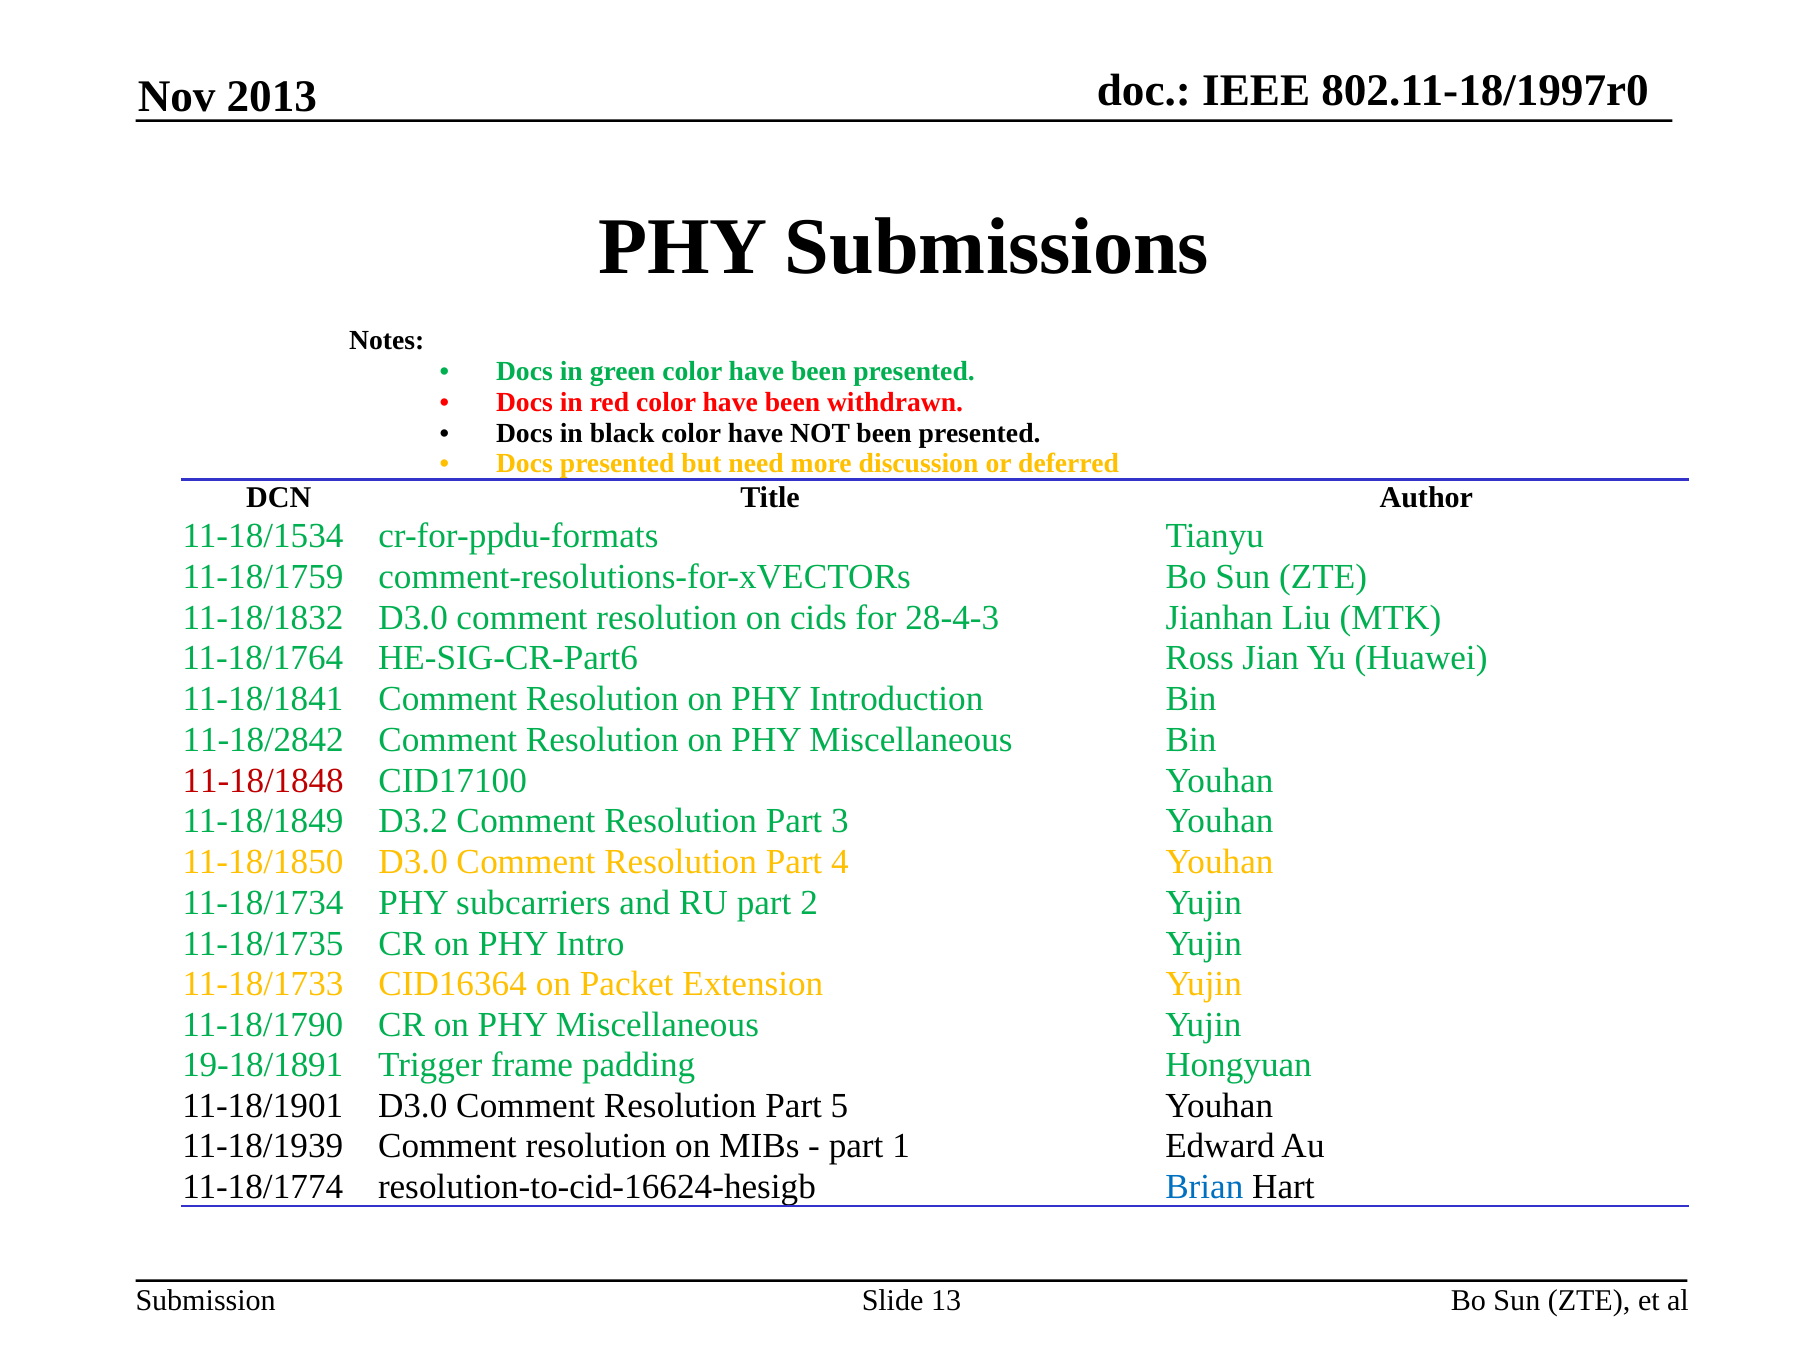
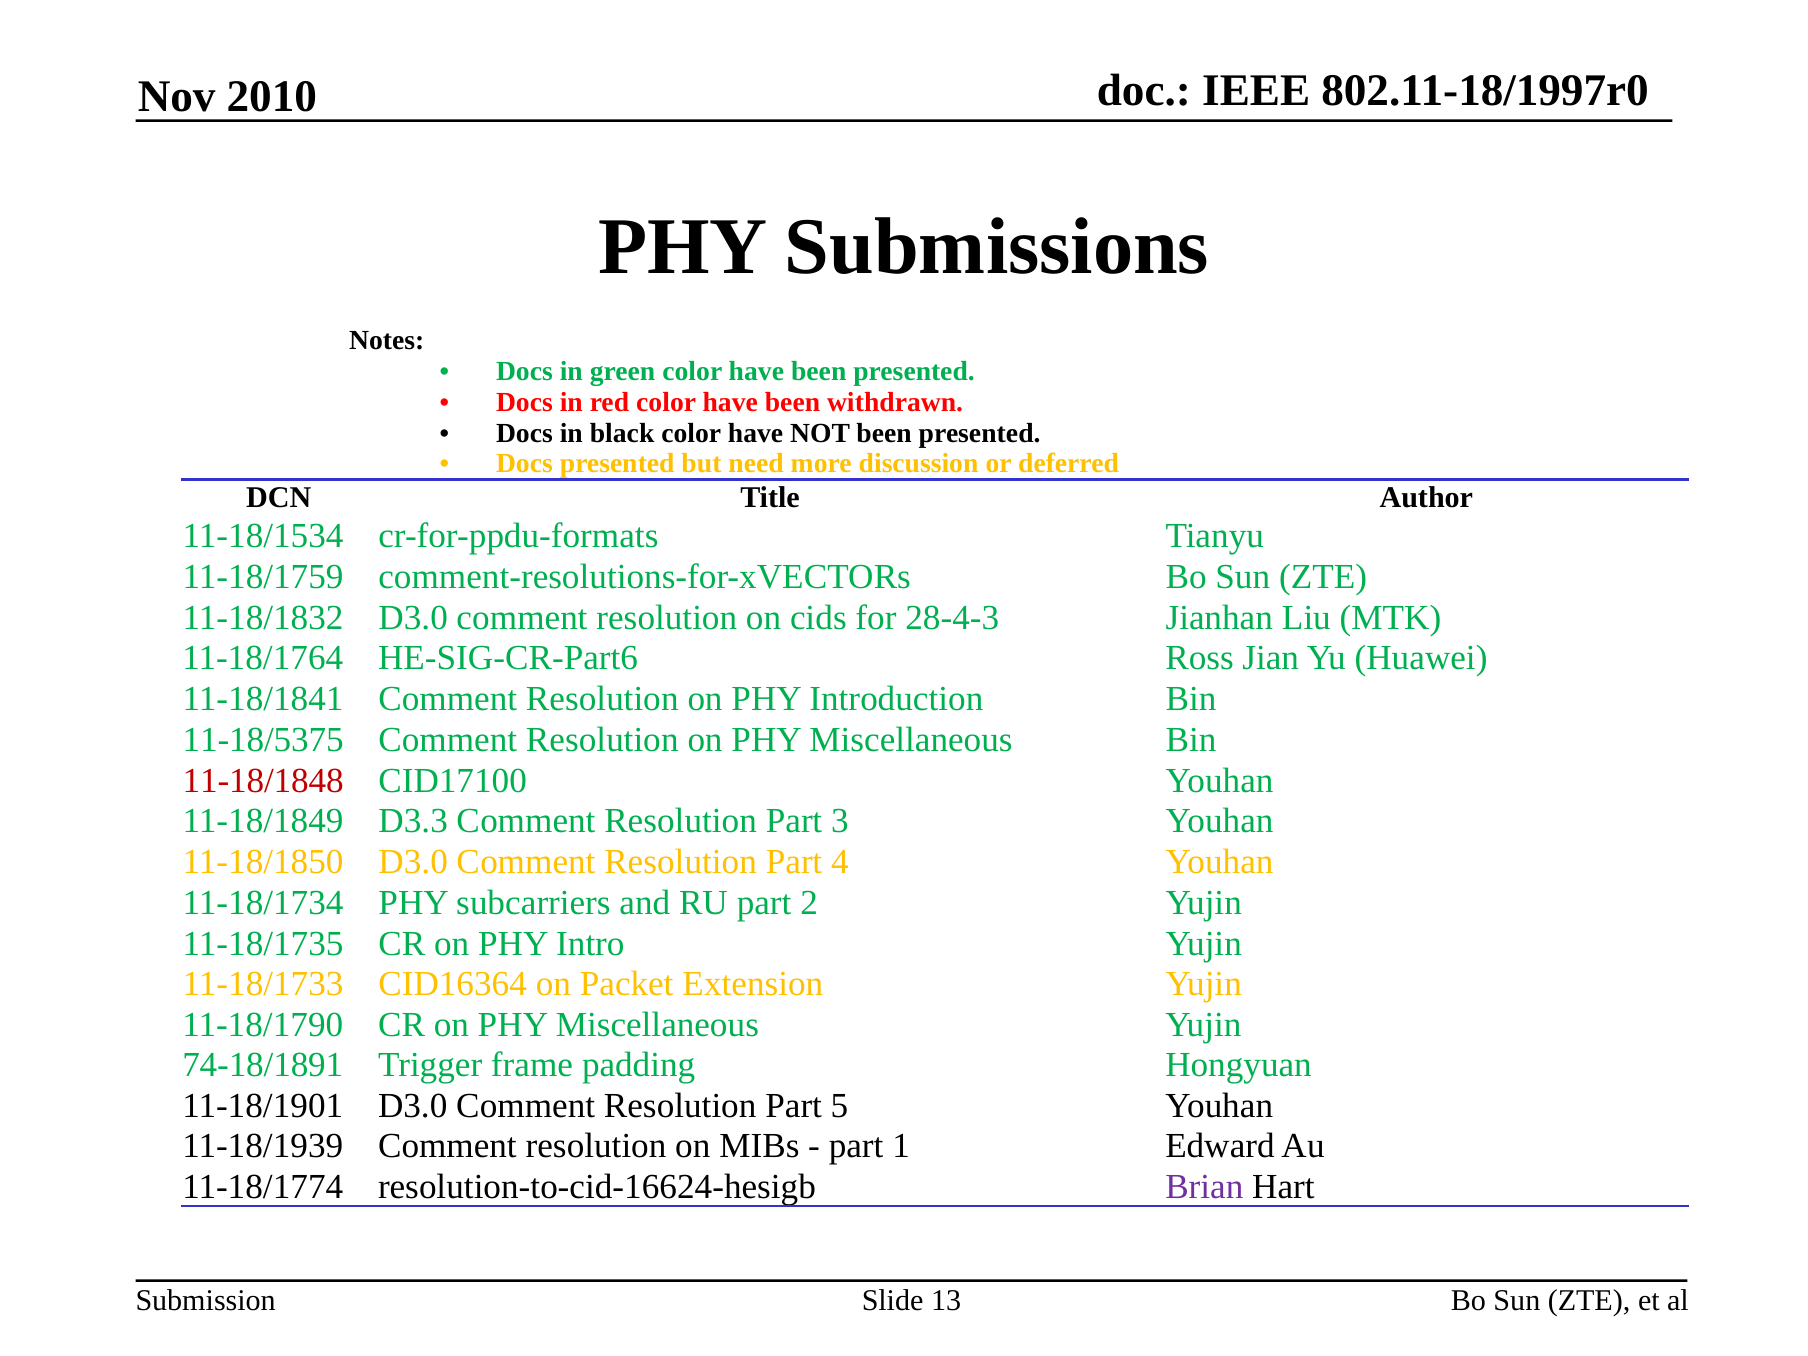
2013: 2013 -> 2010
11-18/2842: 11-18/2842 -> 11-18/5375
D3.2: D3.2 -> D3.3
19-18/1891: 19-18/1891 -> 74-18/1891
Brian colour: blue -> purple
